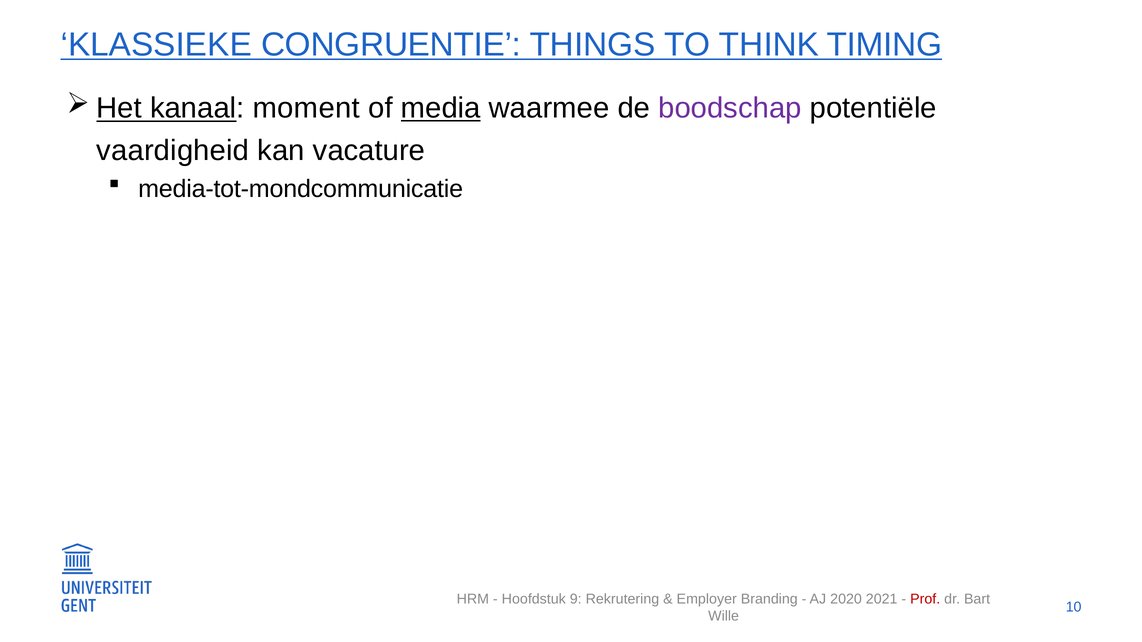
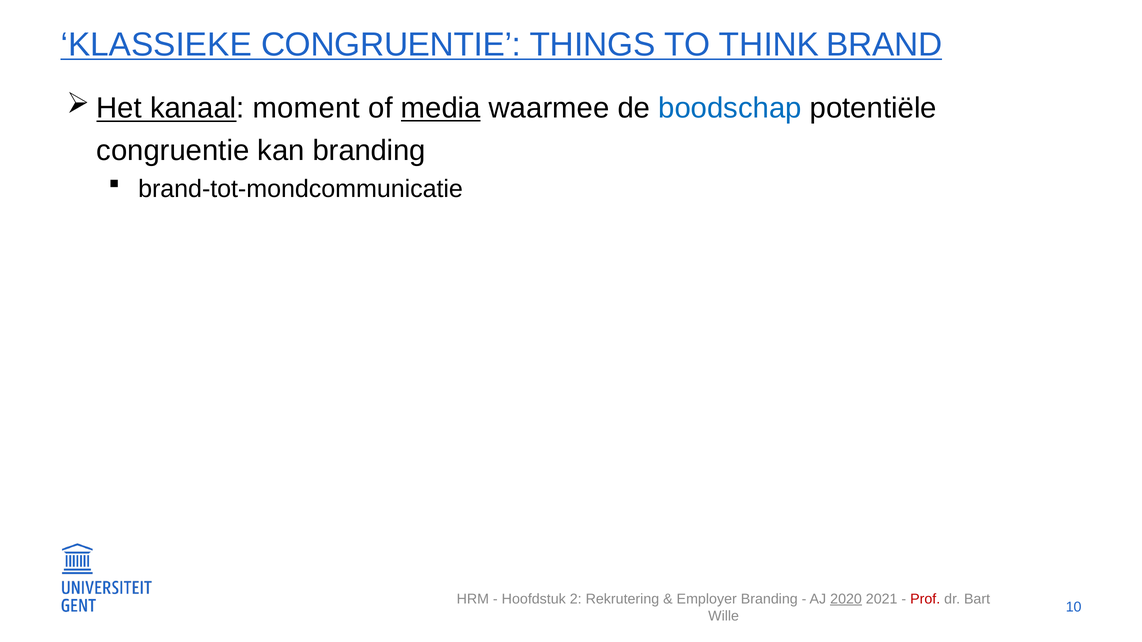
TIMING: TIMING -> BRAND
boodschap colour: purple -> blue
vaardigheid at (173, 151): vaardigheid -> congruentie
kan vacature: vacature -> branding
media-tot-mondcommunicatie: media-tot-mondcommunicatie -> brand-tot-mondcommunicatie
9: 9 -> 2
2020 underline: none -> present
